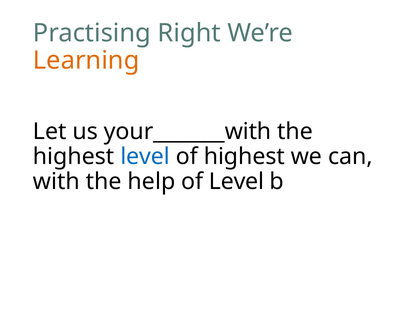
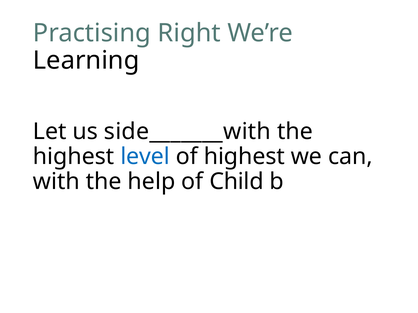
Learning colour: orange -> black
your_______with: your_______with -> side_______with
of Level: Level -> Child
